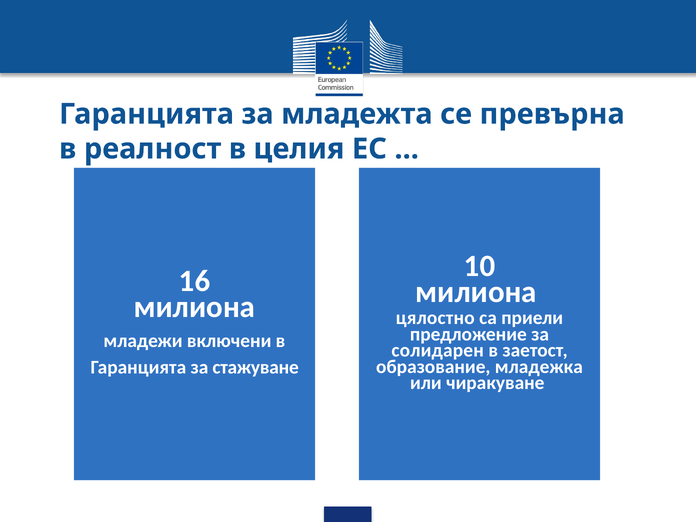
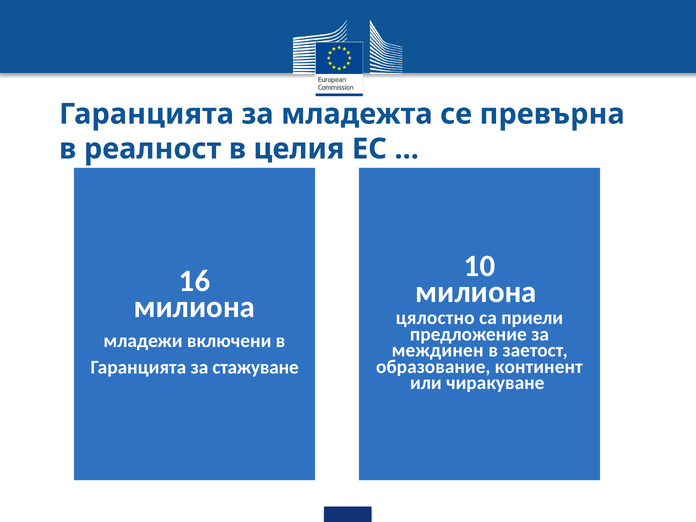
солидарен: солидарен -> междинен
младежка: младежка -> континент
